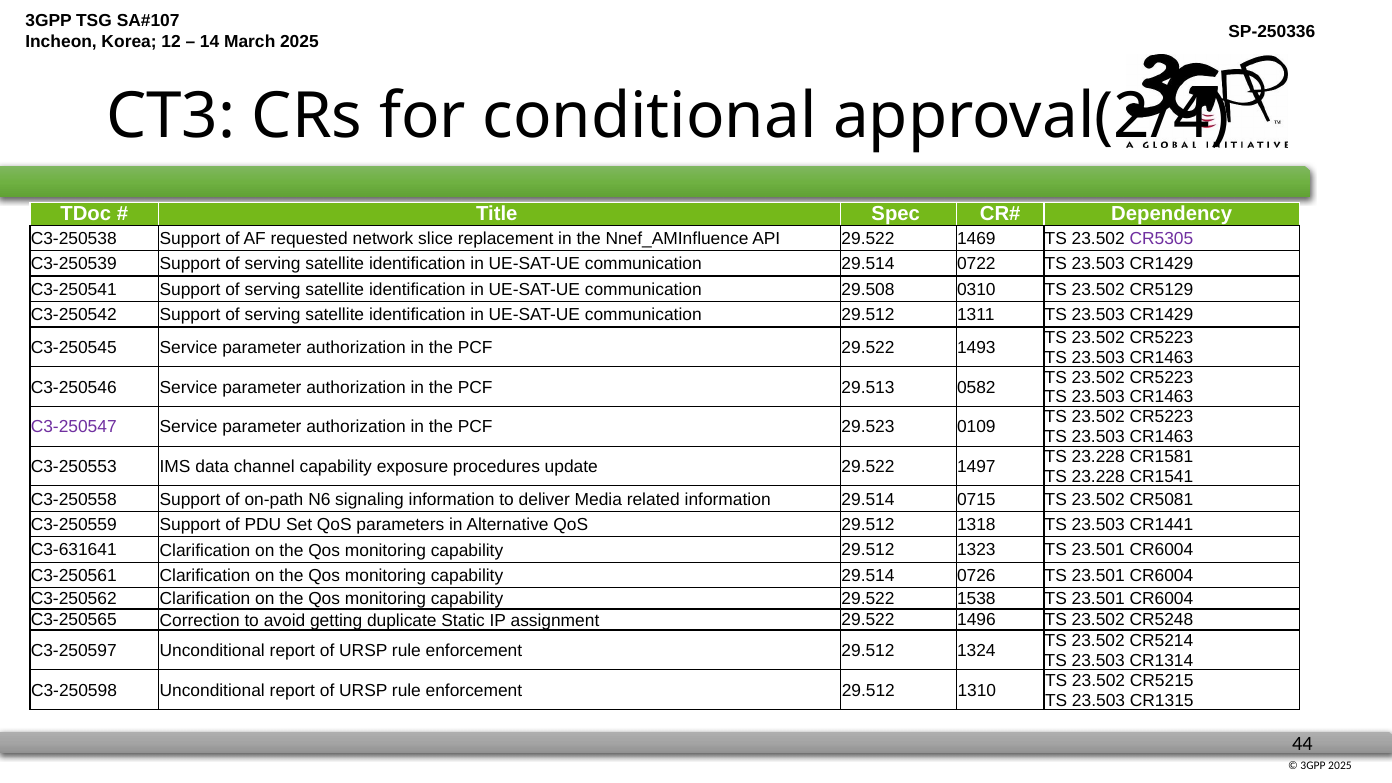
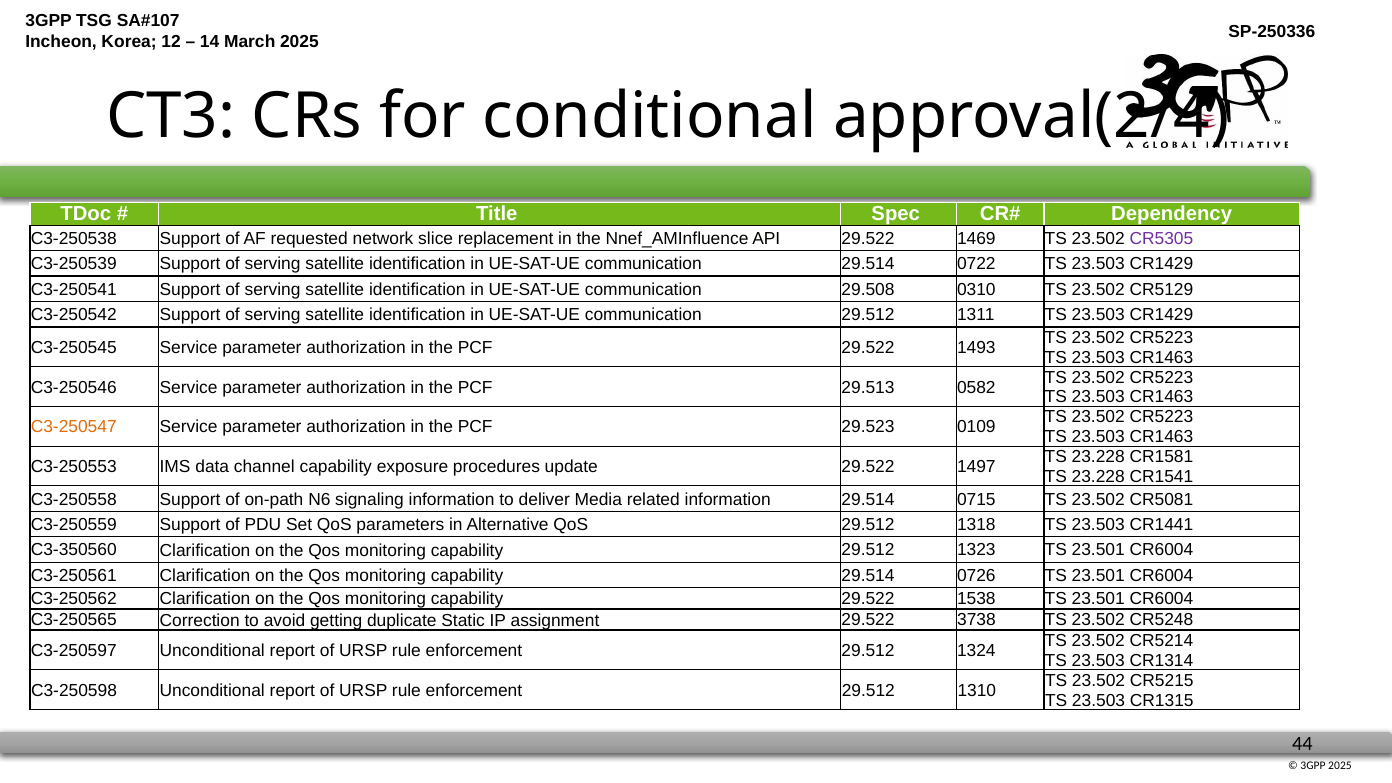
C3-250547 colour: purple -> orange
C3-631641: C3-631641 -> C3-350560
1496: 1496 -> 3738
